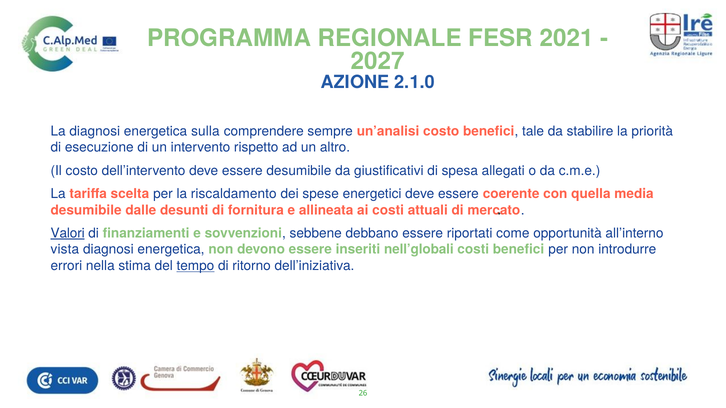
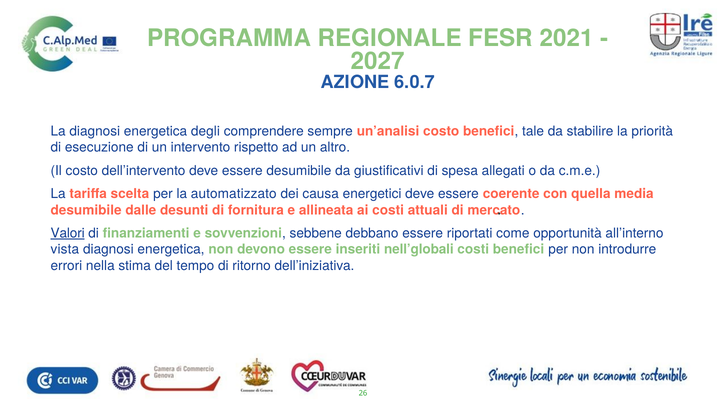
2.1.0: 2.1.0 -> 6.0.7
sulla: sulla -> degli
riscaldamento: riscaldamento -> automatizzato
spese: spese -> causa
tempo underline: present -> none
